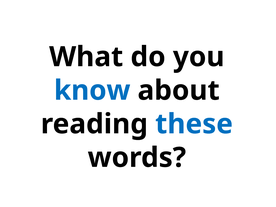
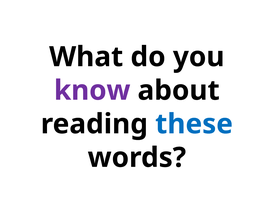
know colour: blue -> purple
